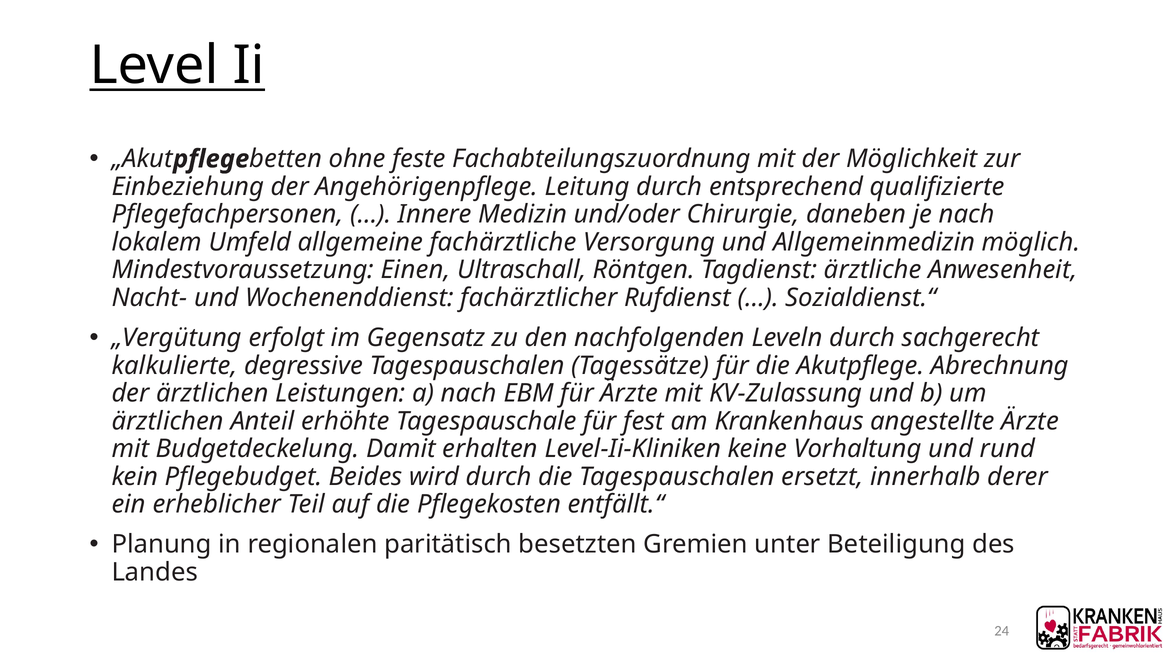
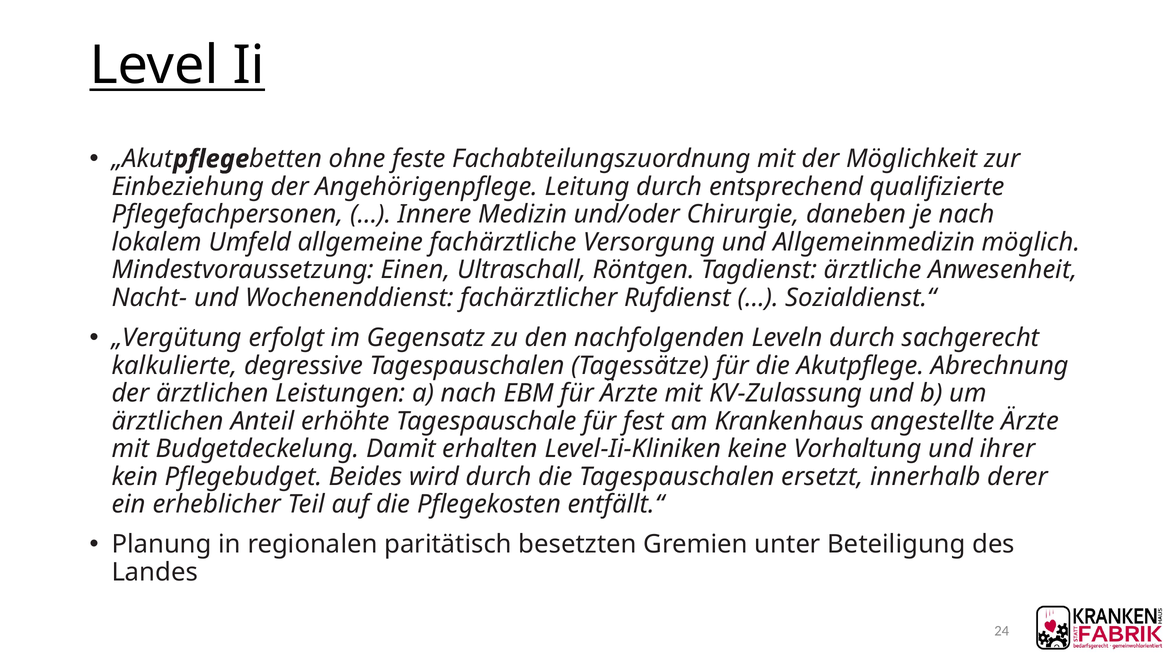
rund: rund -> ihrer
